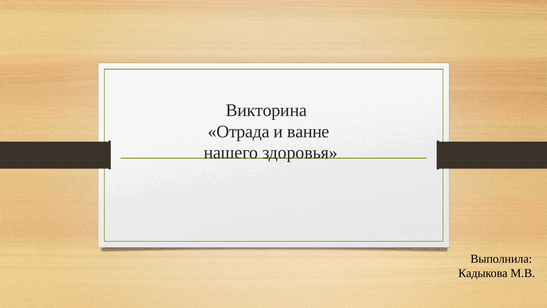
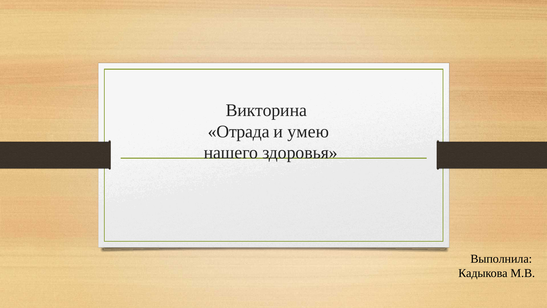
ванне: ванне -> умею
